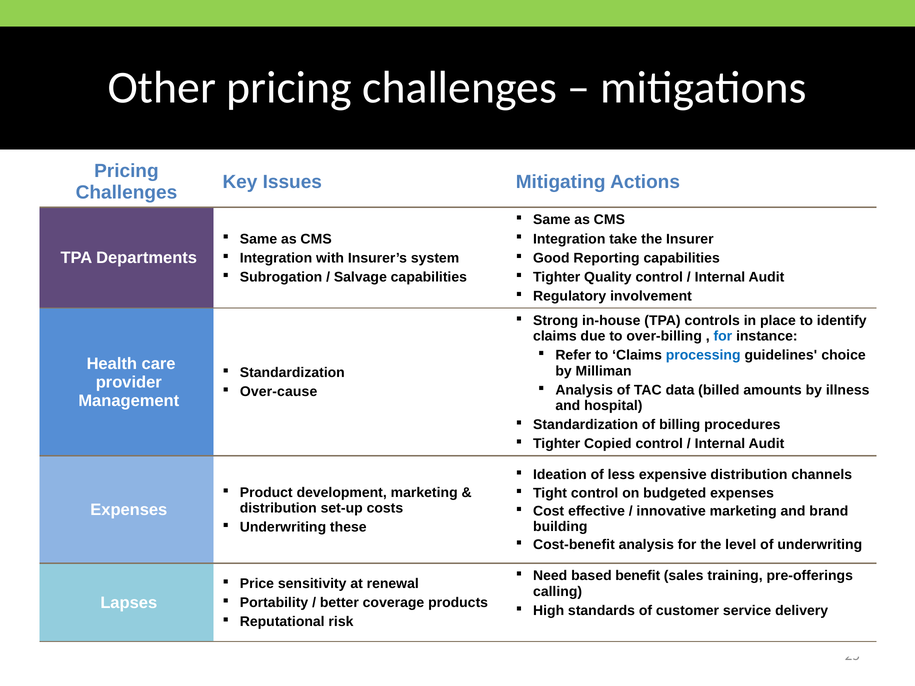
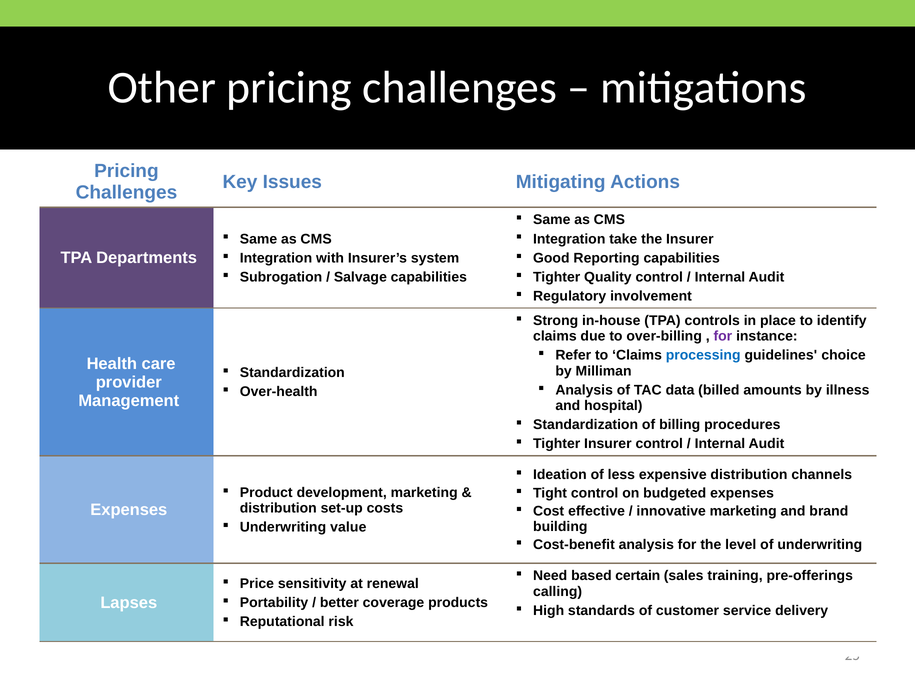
for at (723, 336) colour: blue -> purple
Over-cause: Over-cause -> Over-health
Tighter Copied: Copied -> Insurer
these: these -> value
benefit: benefit -> certain
